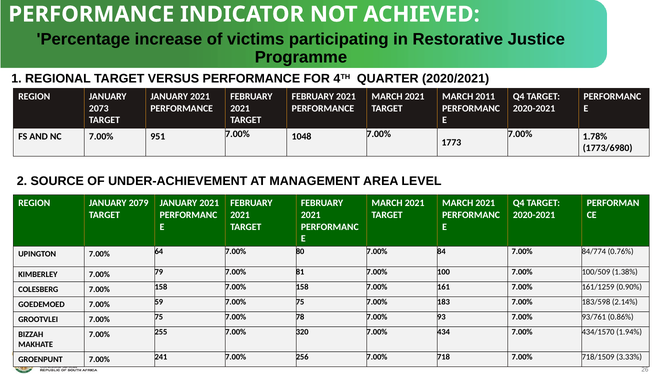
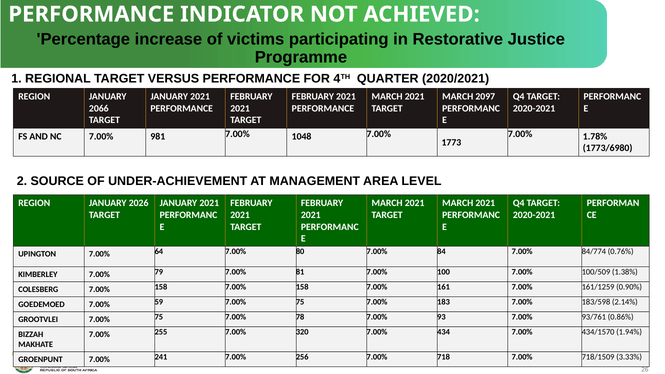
2011: 2011 -> 2097
2073: 2073 -> 2066
951: 951 -> 981
2079: 2079 -> 2026
